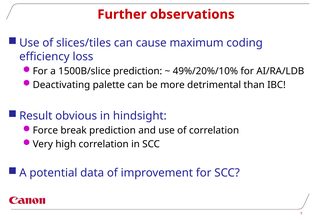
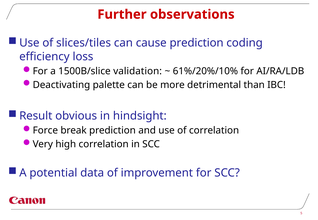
cause maximum: maximum -> prediction
1500B/slice prediction: prediction -> validation
49%/20%/10%: 49%/20%/10% -> 61%/20%/10%
